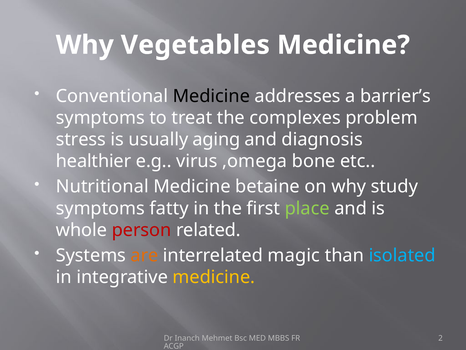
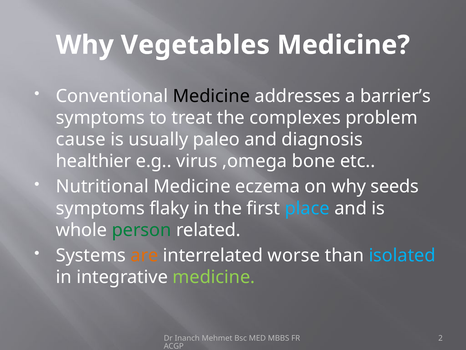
stress: stress -> cause
aging: aging -> paleo
betaine: betaine -> eczema
study: study -> seeds
fatty: fatty -> flaky
place colour: light green -> light blue
person colour: red -> green
magic: magic -> worse
medicine at (214, 277) colour: yellow -> light green
